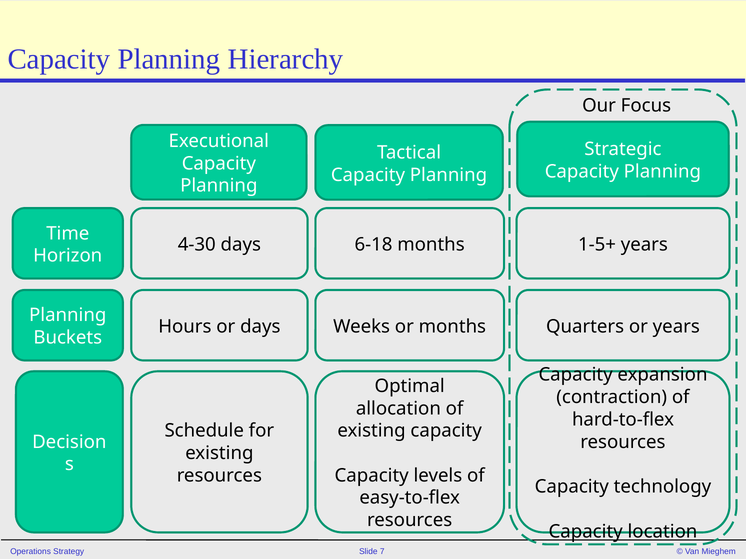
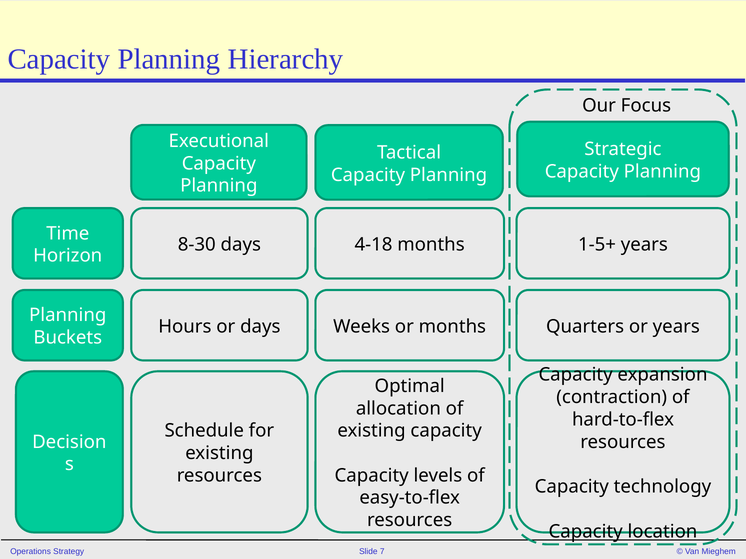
4-30: 4-30 -> 8-30
6-18: 6-18 -> 4-18
